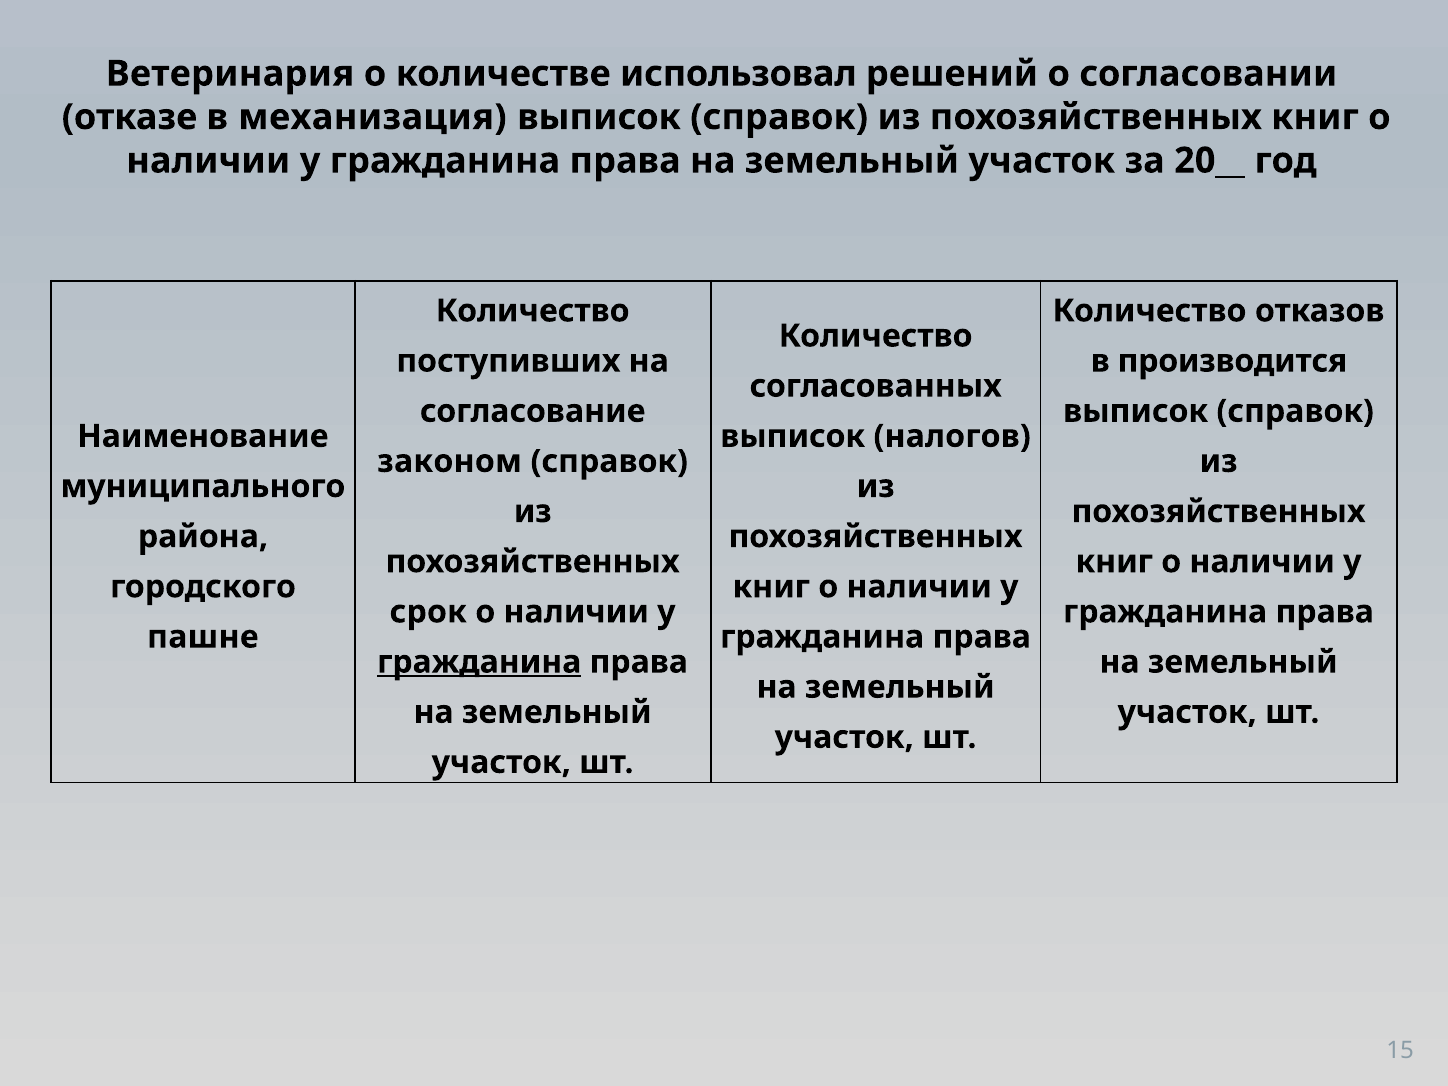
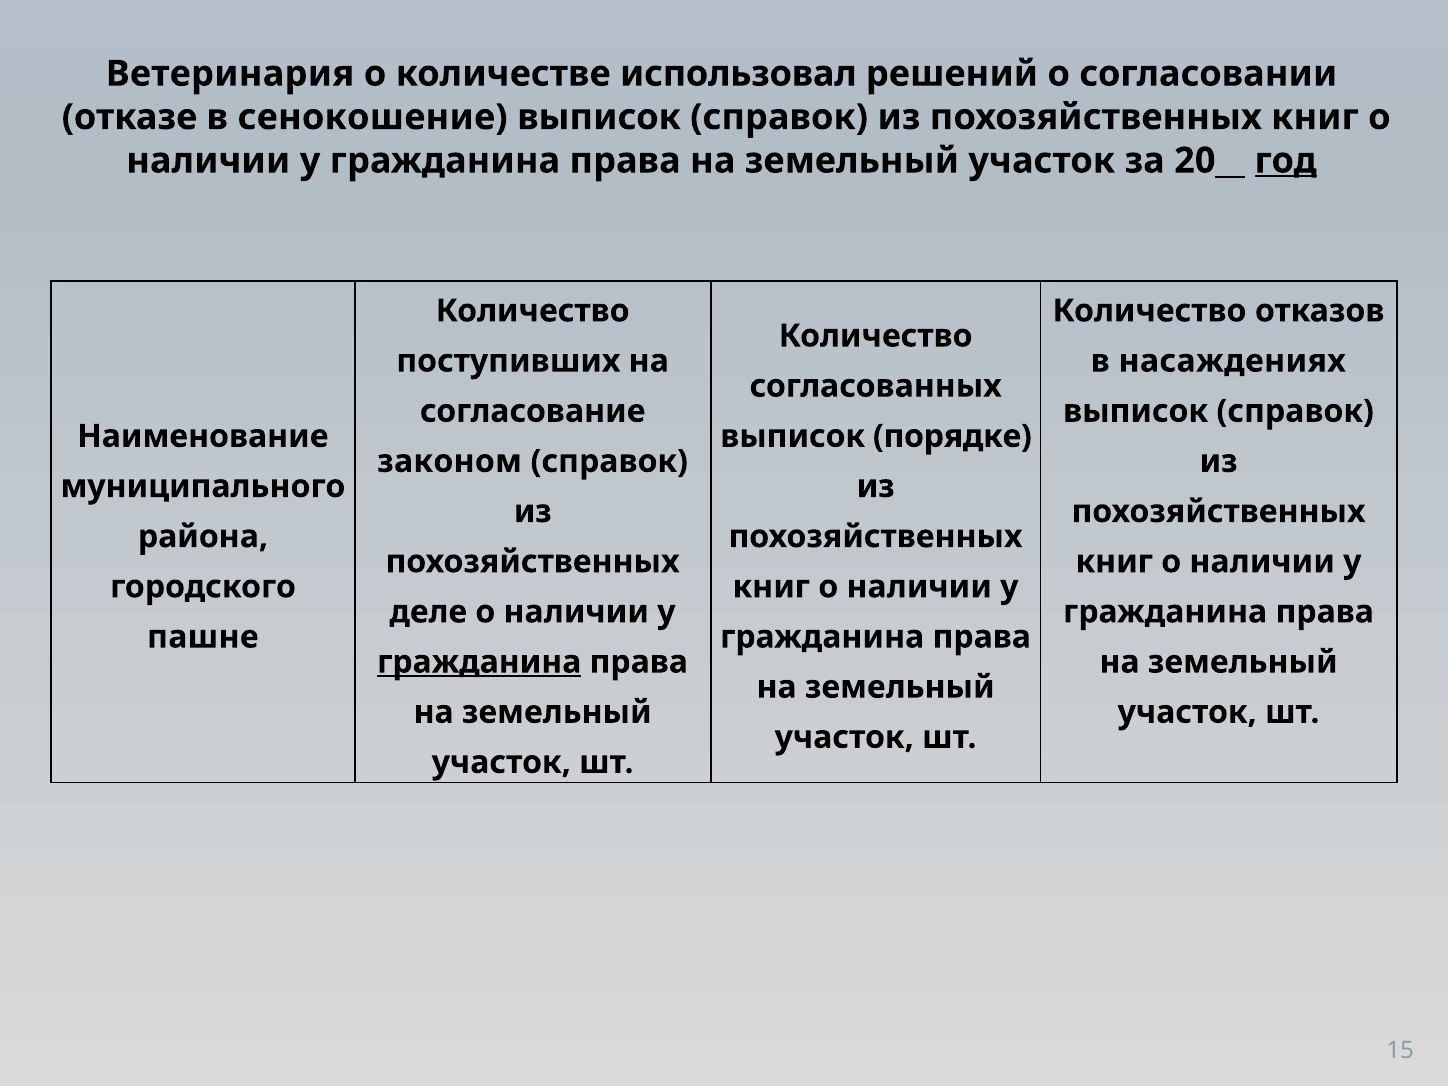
механизация: механизация -> сенокошение
год underline: none -> present
производится: производится -> насаждениях
налогов: налогов -> порядке
срок: срок -> деле
